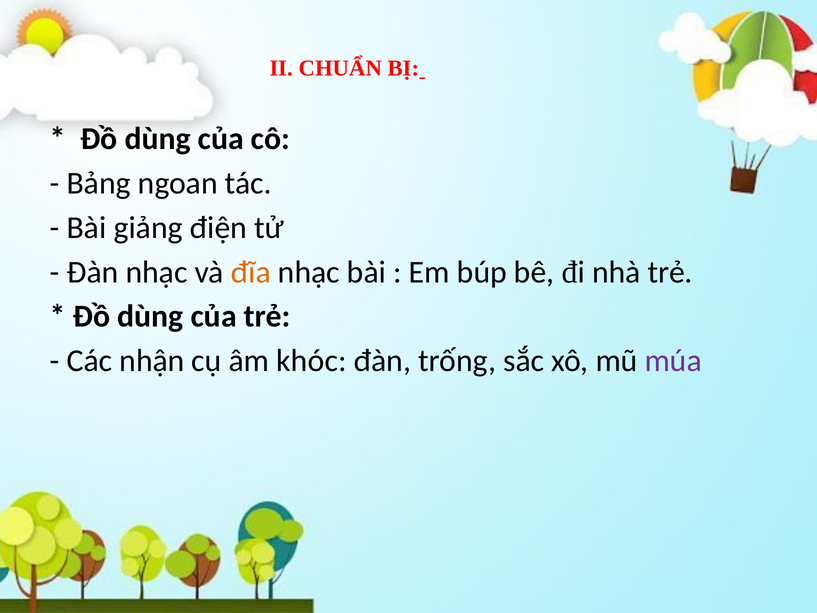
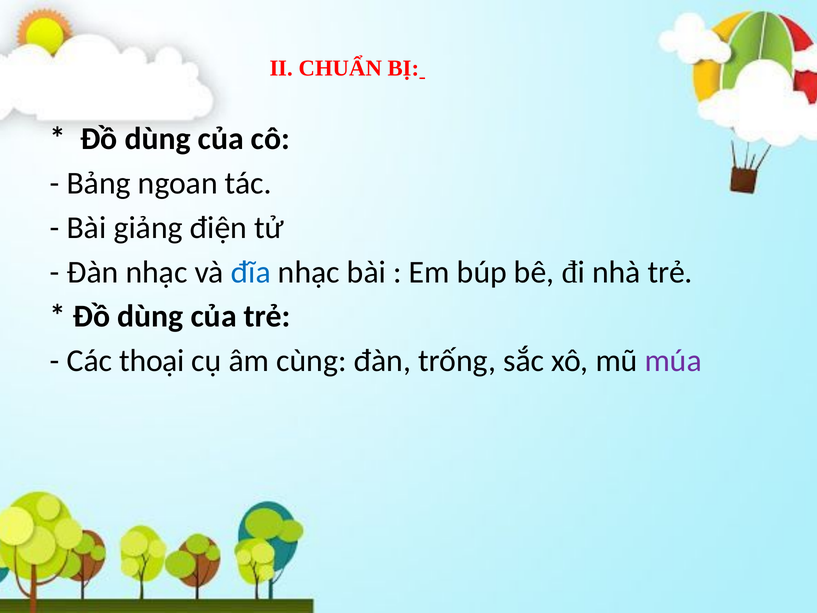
đĩa colour: orange -> blue
nhận: nhận -> thoại
khóc: khóc -> cùng
